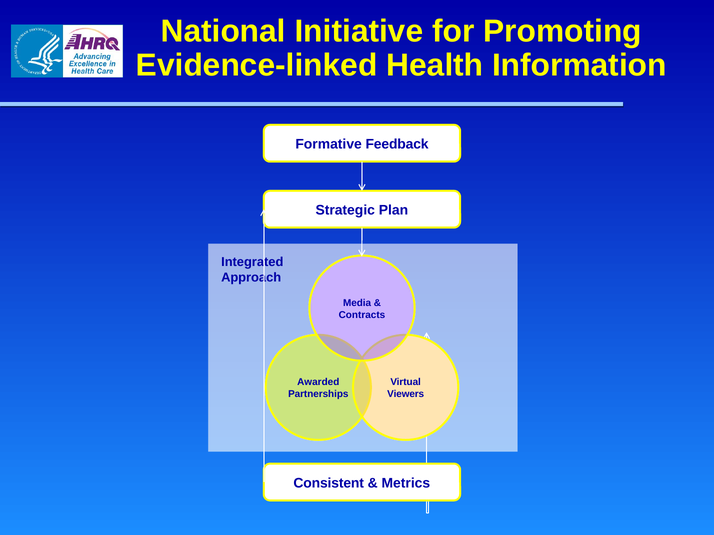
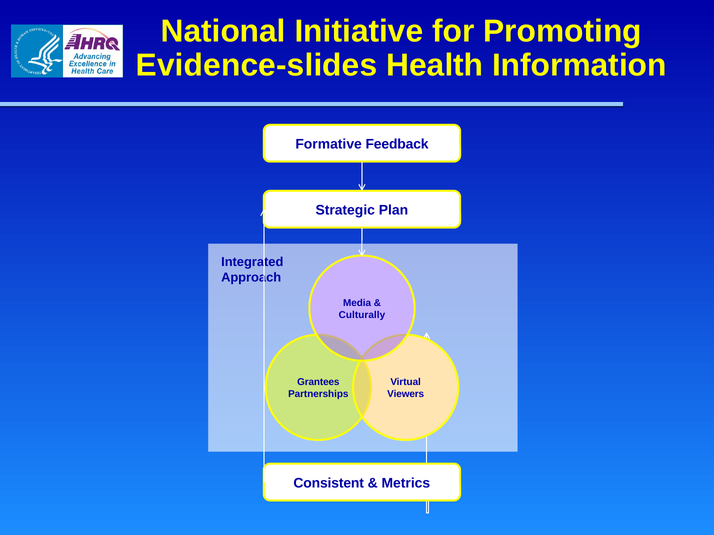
Evidence-linked: Evidence-linked -> Evidence-slides
Contracts: Contracts -> Culturally
Awarded: Awarded -> Grantees
